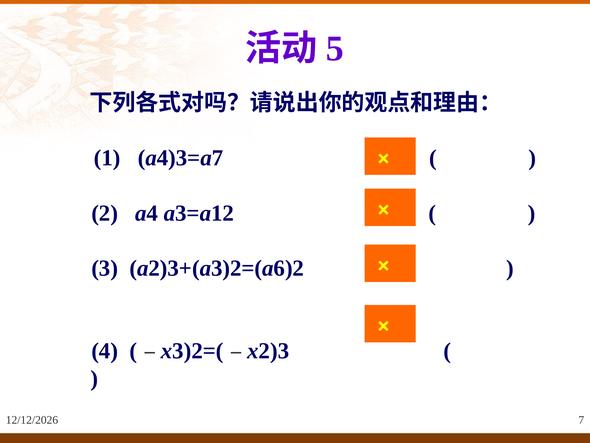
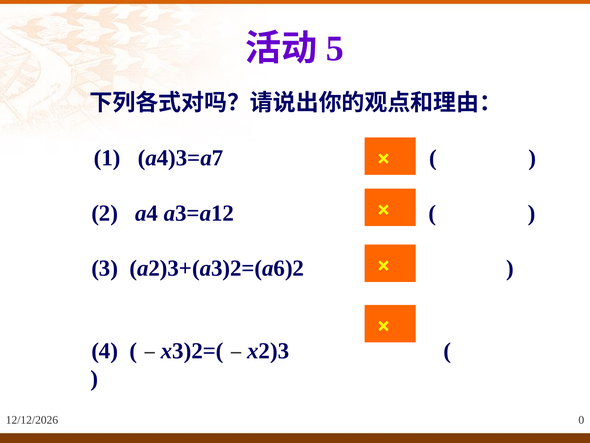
7: 7 -> 0
